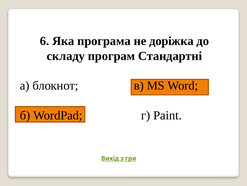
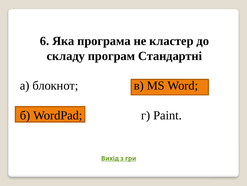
доріжка: доріжка -> кластер
